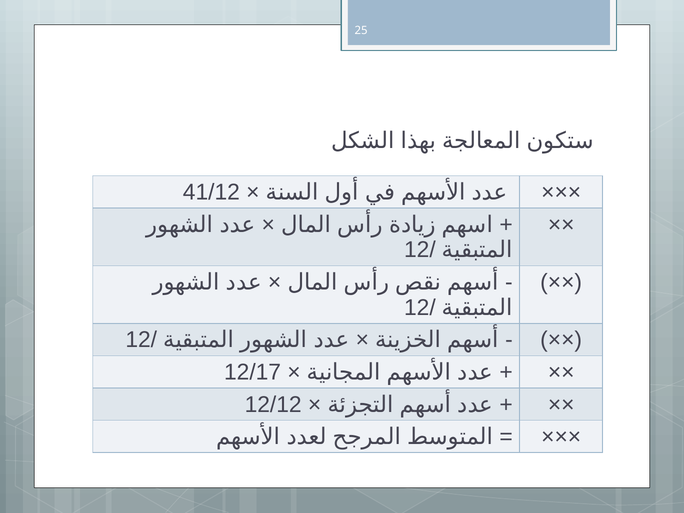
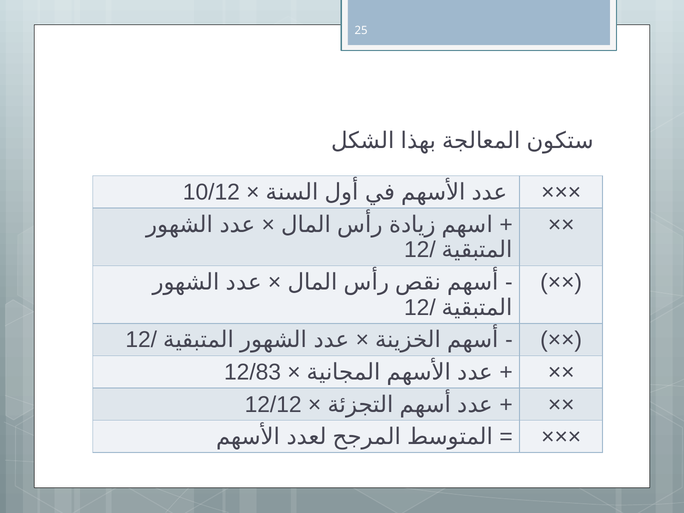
41/12: 41/12 -> 10/12
12/17: 12/17 -> 12/83
